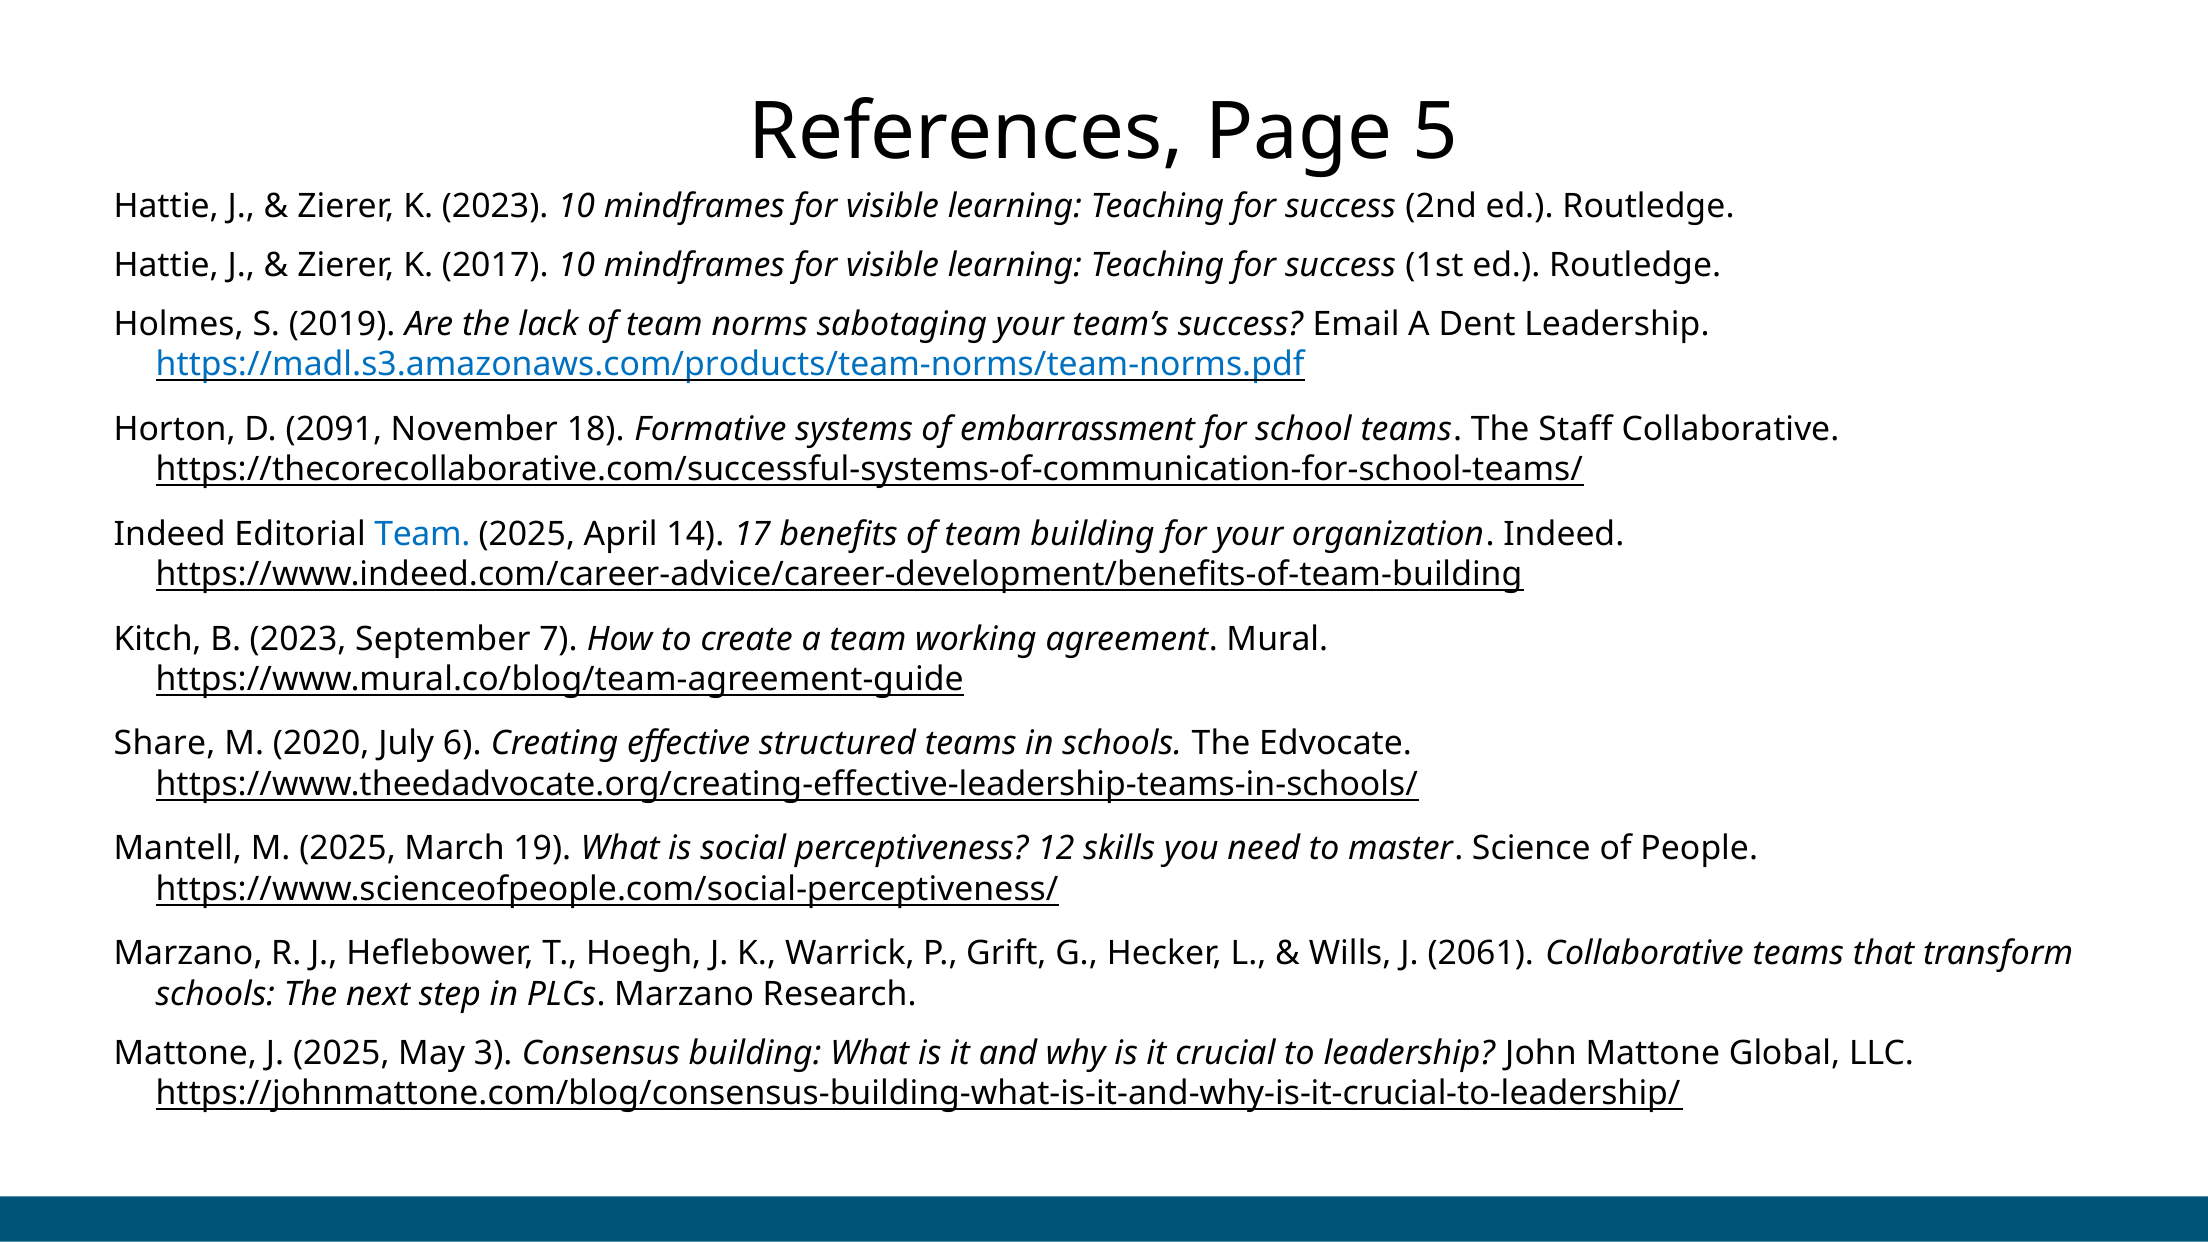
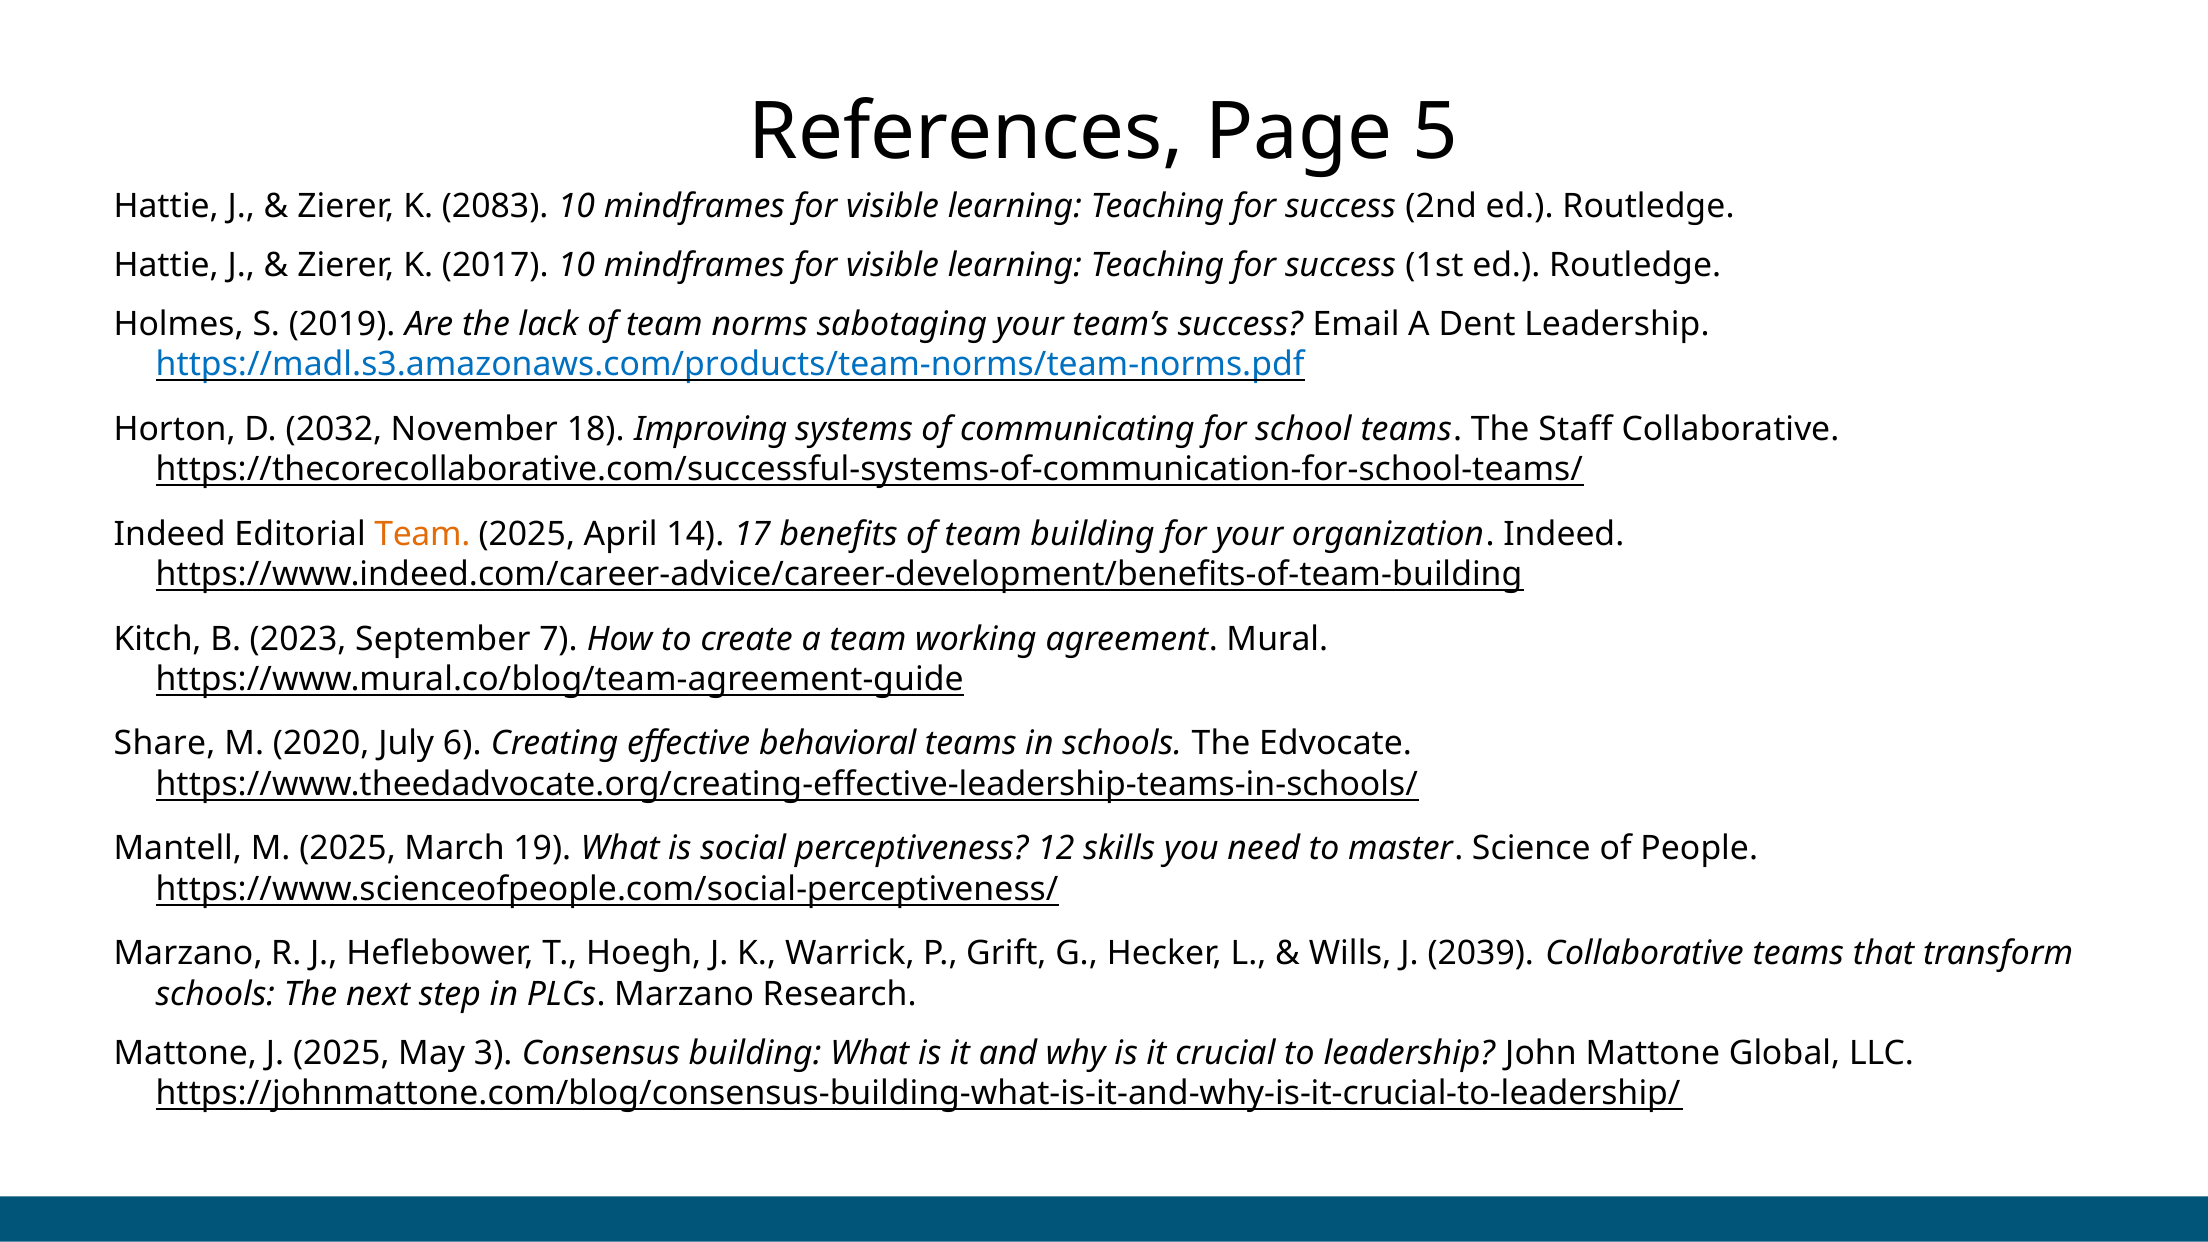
K 2023: 2023 -> 2083
2091: 2091 -> 2032
Formative: Formative -> Improving
embarrassment: embarrassment -> communicating
Team at (422, 534) colour: blue -> orange
structured: structured -> behavioral
2061: 2061 -> 2039
